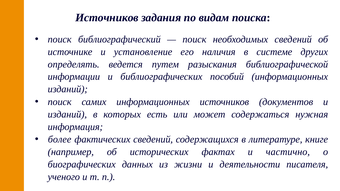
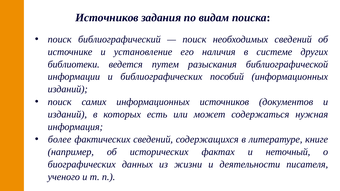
определять: определять -> библиотеки
частично: частично -> неточный
